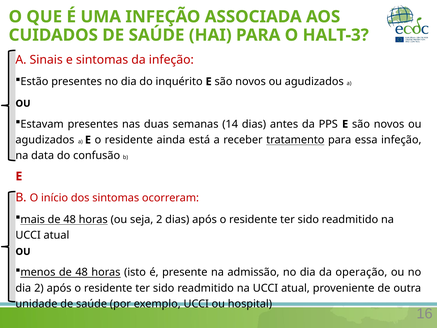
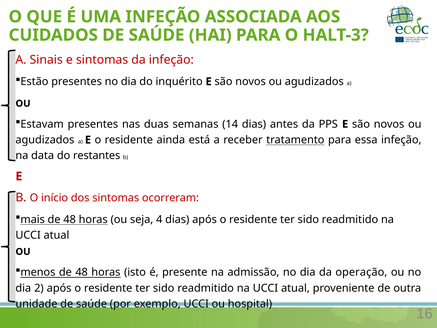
confusão: confusão -> restantes
seja 2: 2 -> 4
